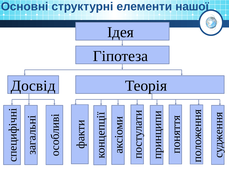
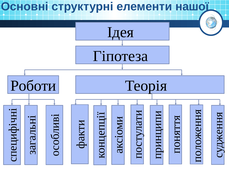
Досвід: Досвід -> Роботи
